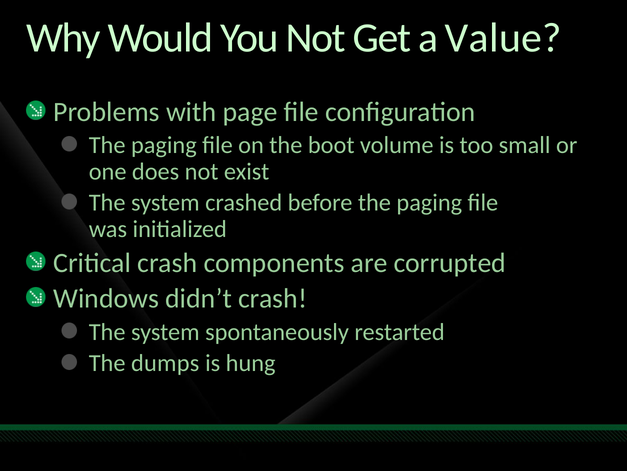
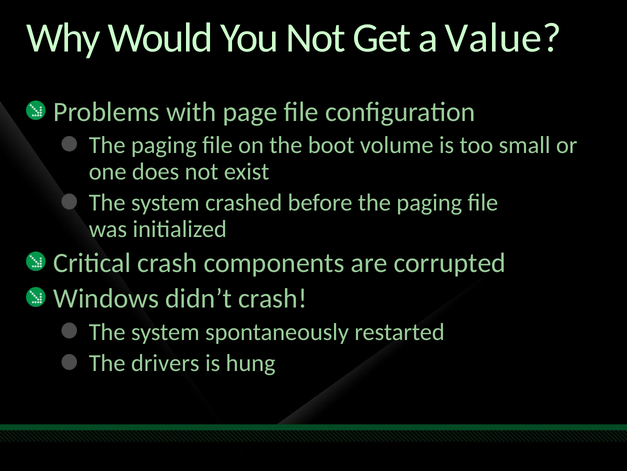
dumps: dumps -> drivers
